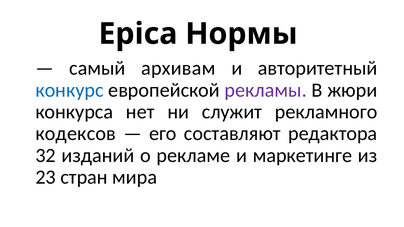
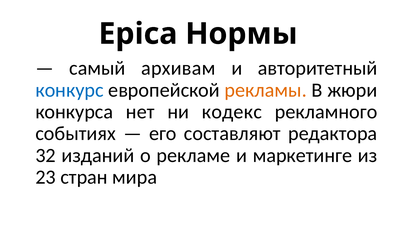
рекламы colour: purple -> orange
служит: служит -> кодекс
кодексов: кодексов -> событиях
